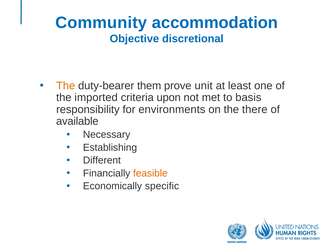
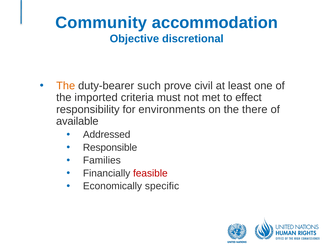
them: them -> such
unit: unit -> civil
upon: upon -> must
basis: basis -> effect
Necessary: Necessary -> Addressed
Establishing: Establishing -> Responsible
Different: Different -> Families
feasible colour: orange -> red
